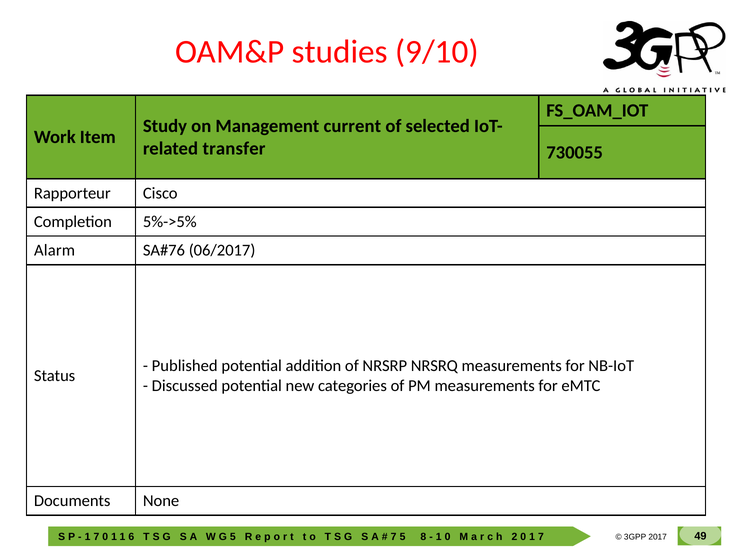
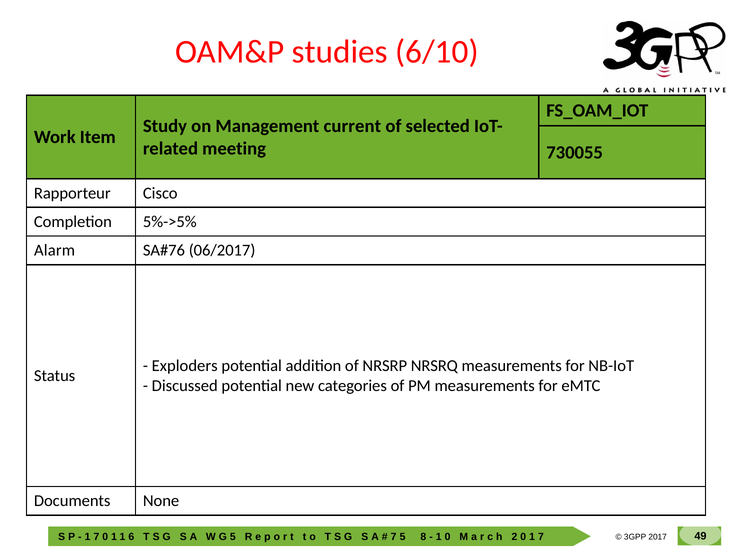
9/10: 9/10 -> 6/10
transfer: transfer -> meeting
Published: Published -> Exploders
